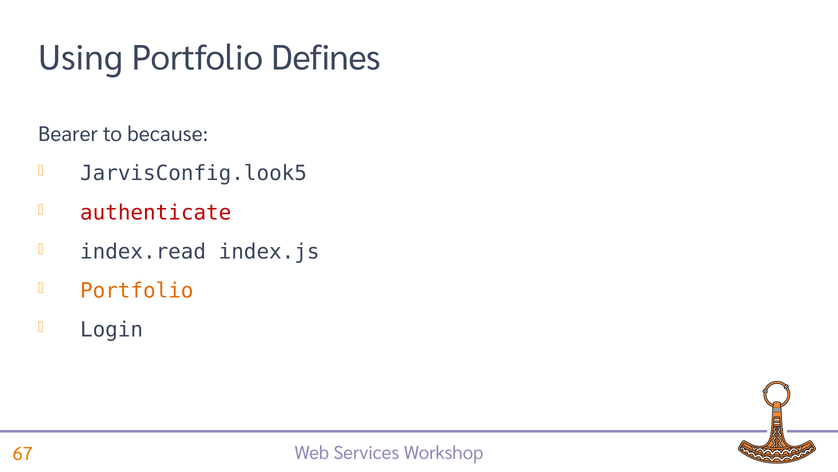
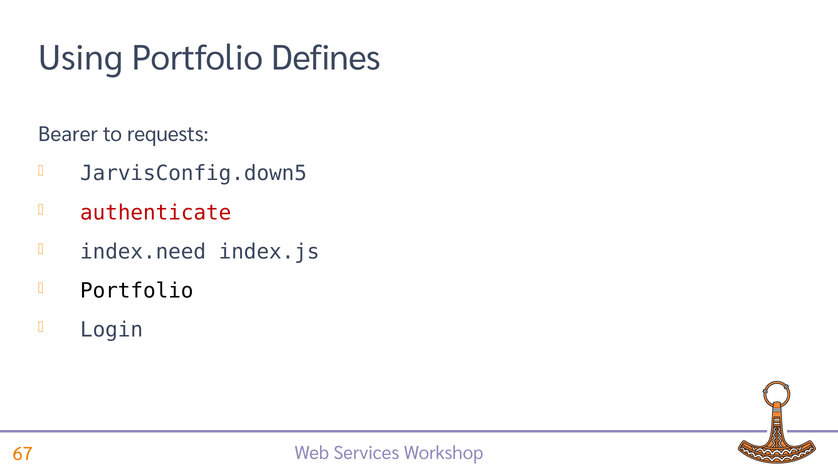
because: because -> requests
JarvisConfig.look5: JarvisConfig.look5 -> JarvisConfig.down5
index.read: index.read -> index.need
Portfolio at (137, 291) colour: orange -> black
